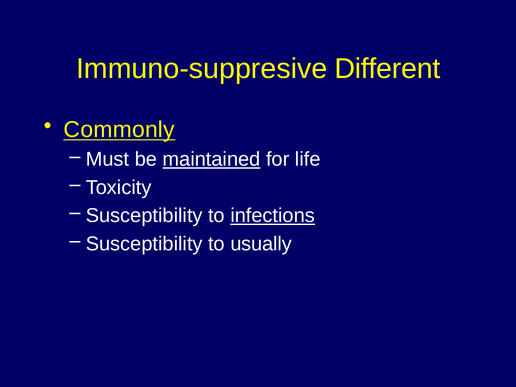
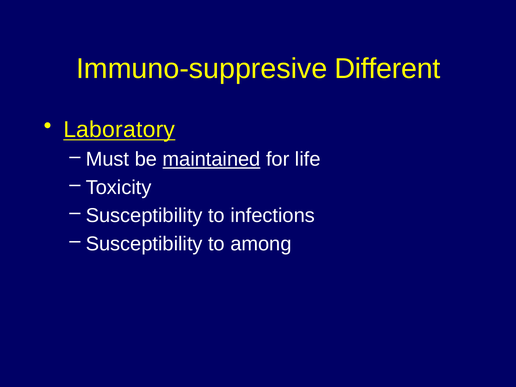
Commonly: Commonly -> Laboratory
infections underline: present -> none
usually: usually -> among
